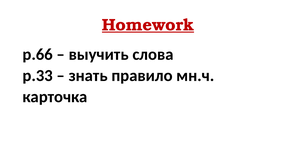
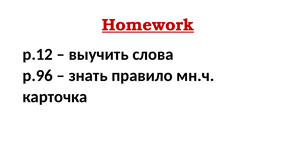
p.66: p.66 -> p.12
p.33: p.33 -> p.96
